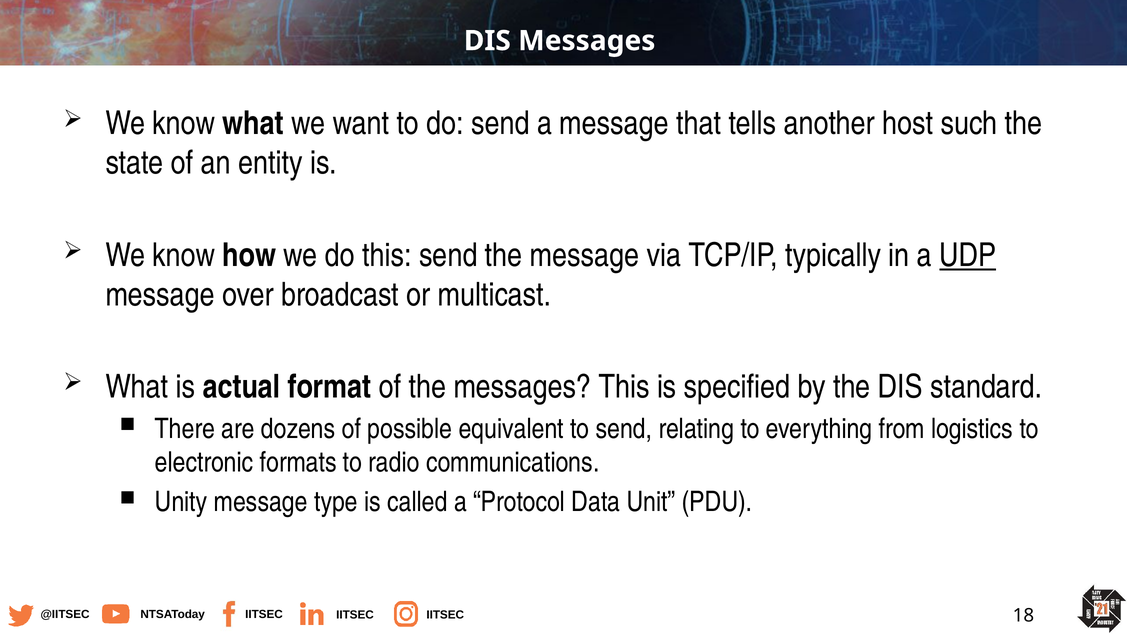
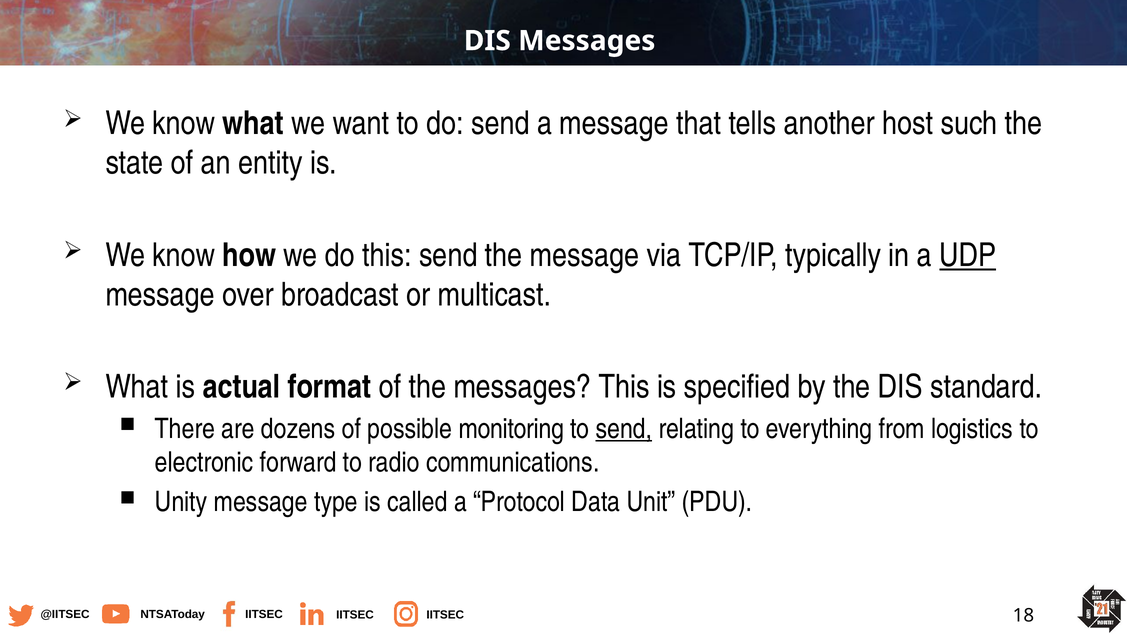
equivalent: equivalent -> monitoring
send at (624, 429) underline: none -> present
formats: formats -> forward
